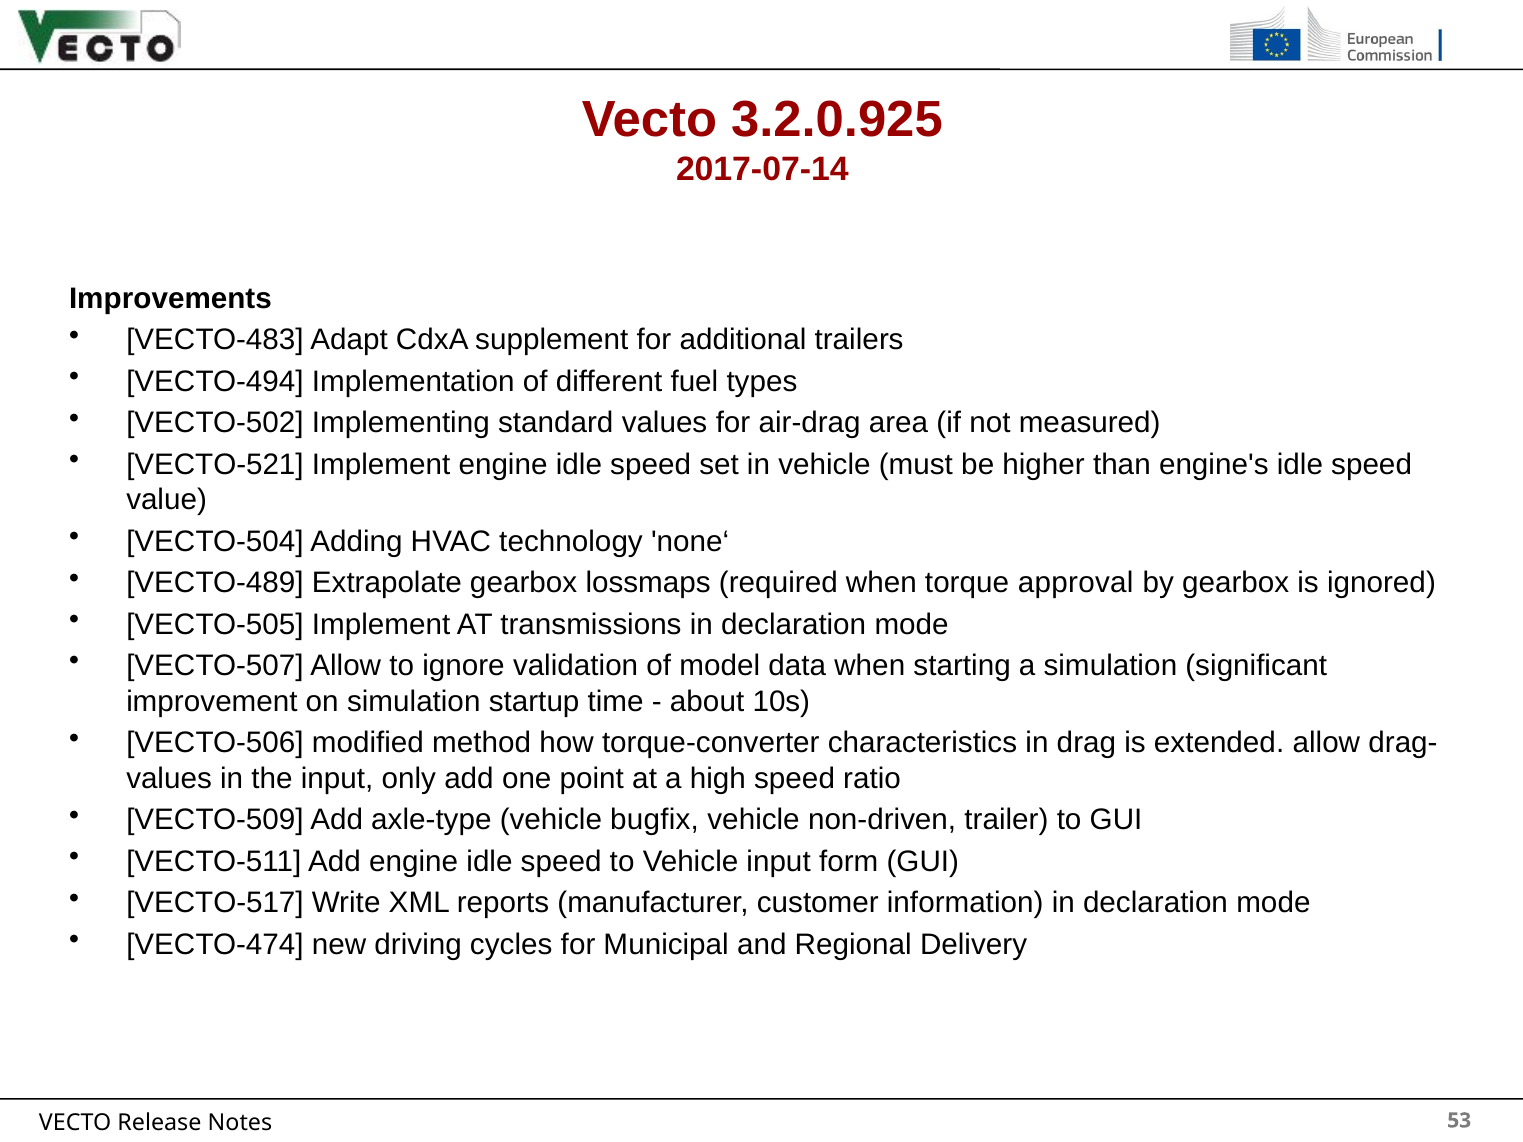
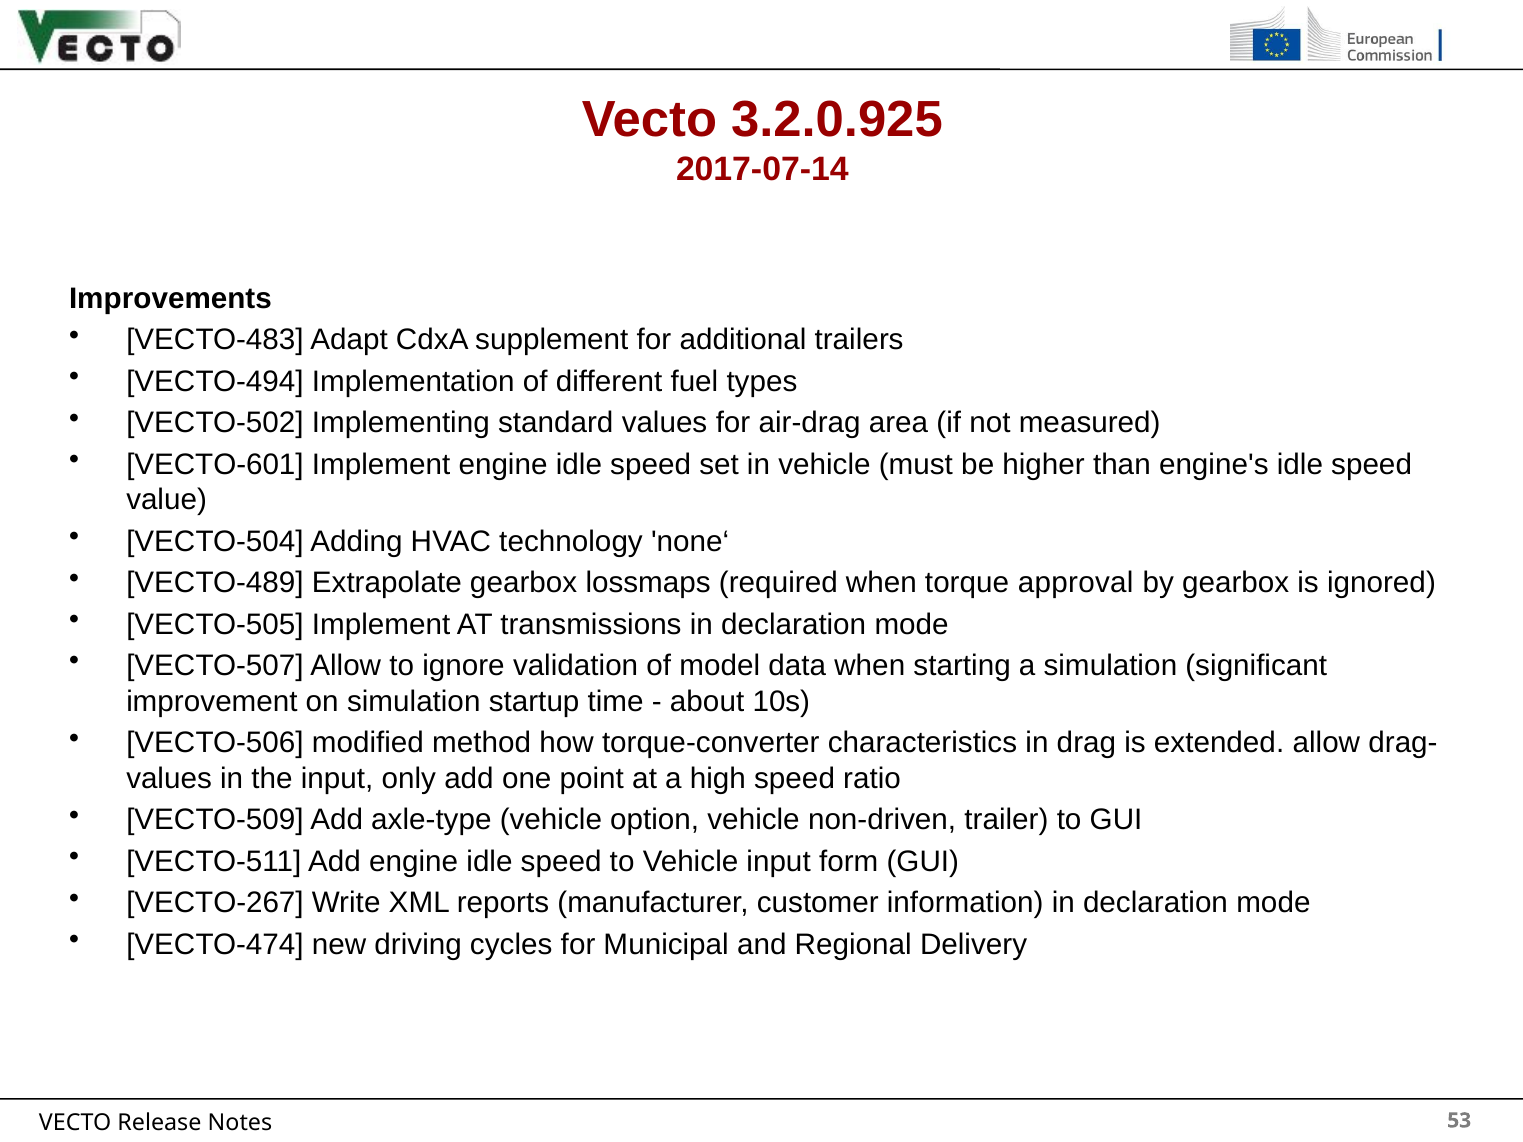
VECTO-521: VECTO-521 -> VECTO-601
bugfix: bugfix -> option
VECTO-517: VECTO-517 -> VECTO-267
